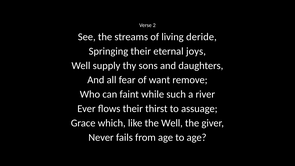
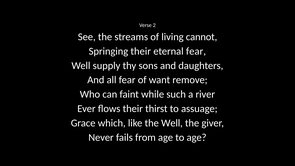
deride: deride -> cannot
eternal joys: joys -> fear
